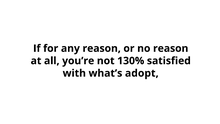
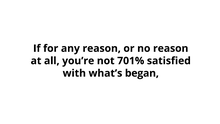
130%: 130% -> 701%
adopt: adopt -> began
